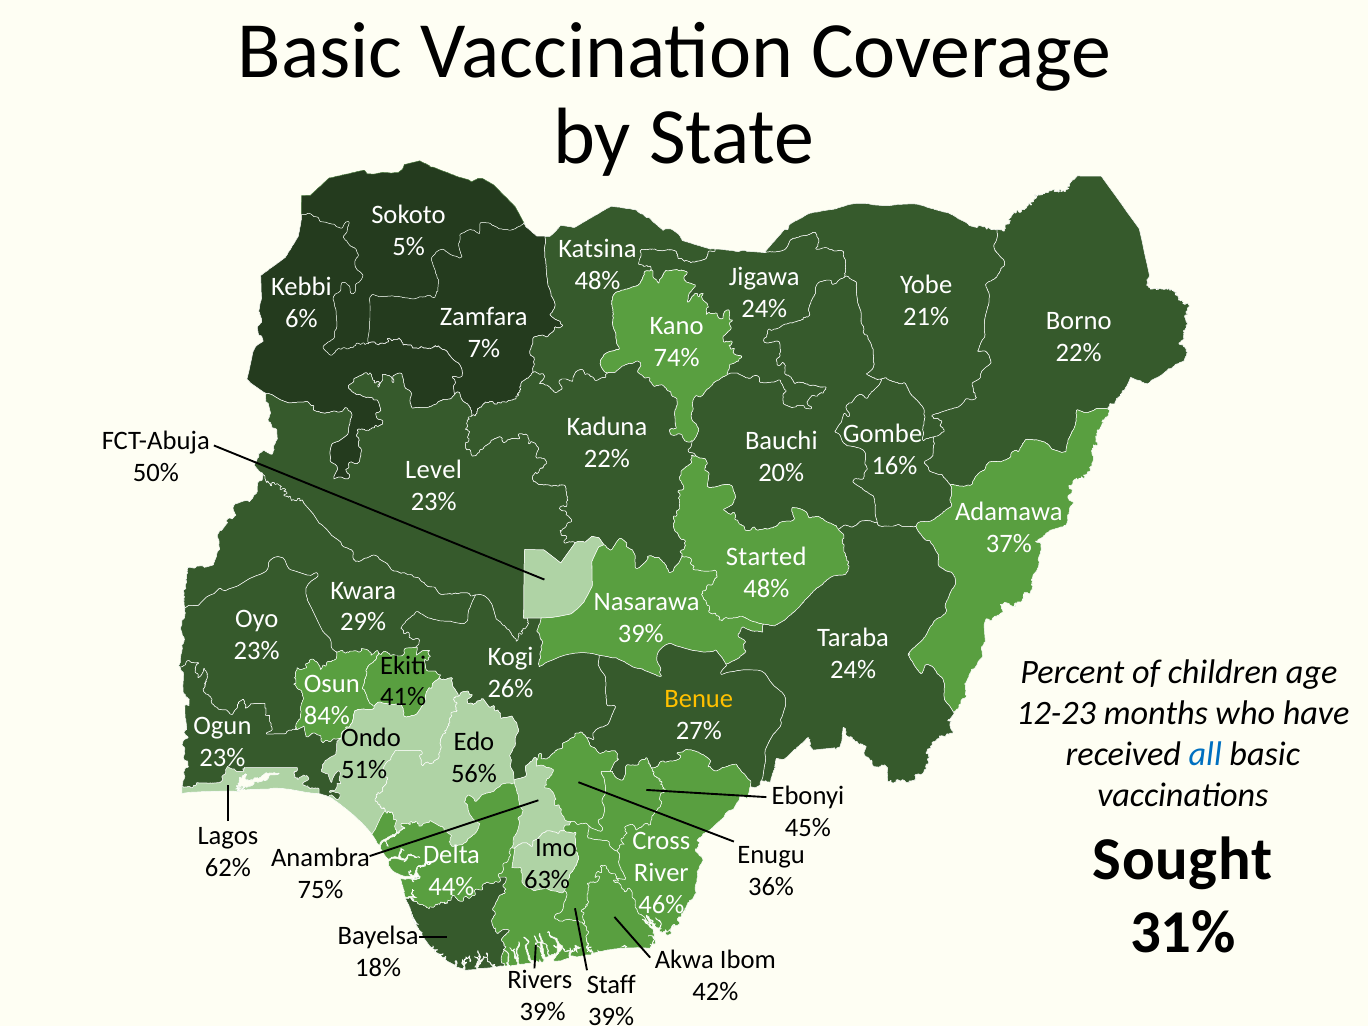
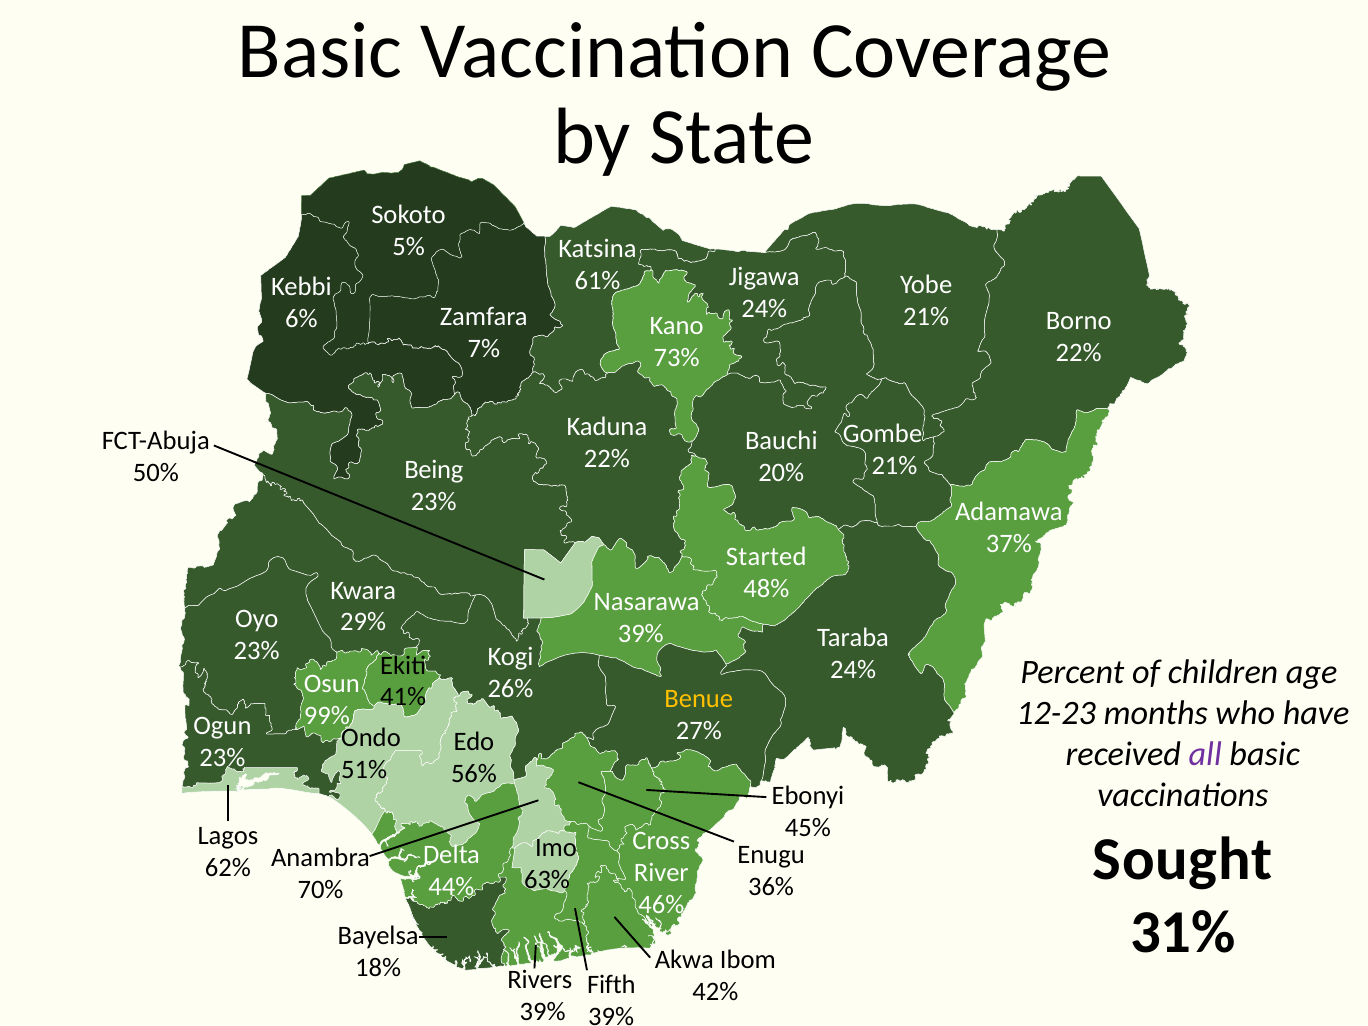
48% at (598, 281): 48% -> 61%
74%: 74% -> 73%
16% at (894, 466): 16% -> 21%
Level: Level -> Being
84%: 84% -> 99%
all colour: blue -> purple
75%: 75% -> 70%
Staff: Staff -> Fifth
